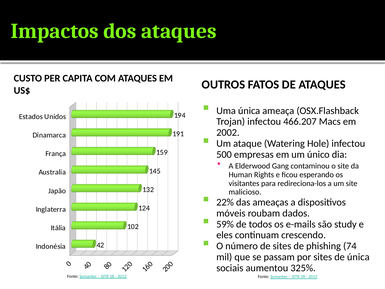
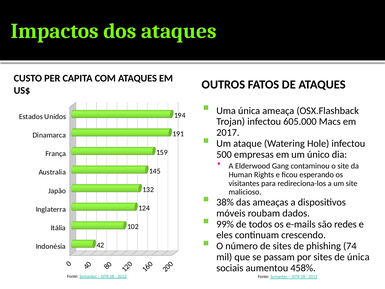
466.207: 466.207 -> 605.000
2002: 2002 -> 2017
22%: 22% -> 38%
59%: 59% -> 99%
study: study -> redes
325%: 325% -> 458%
